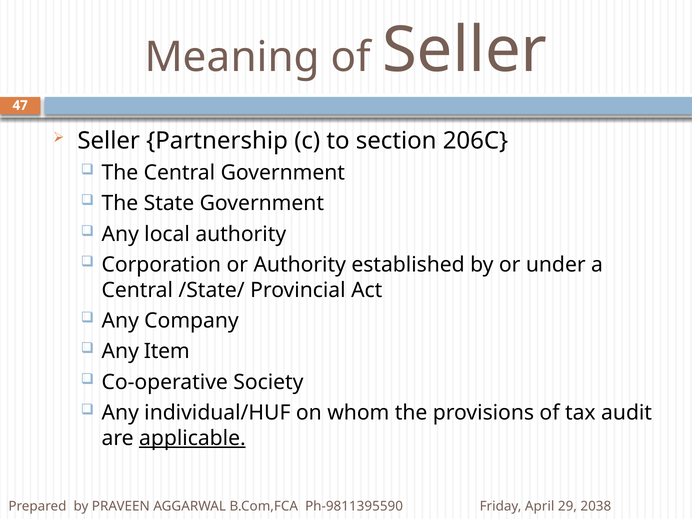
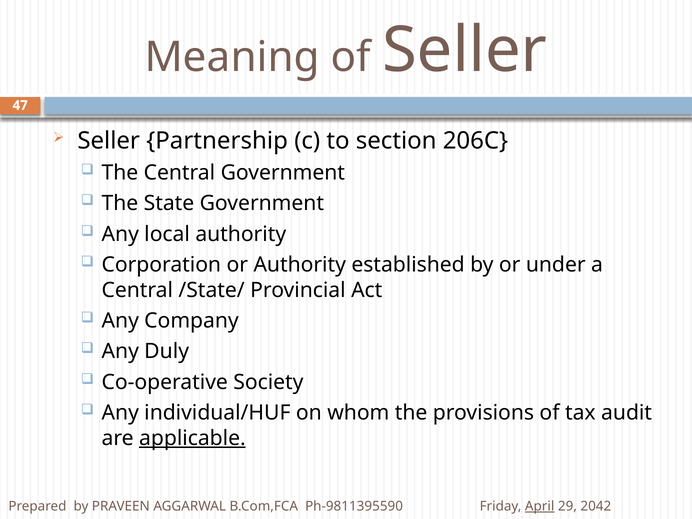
Item: Item -> Duly
April underline: none -> present
2038: 2038 -> 2042
